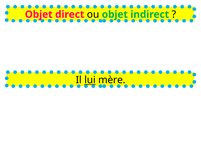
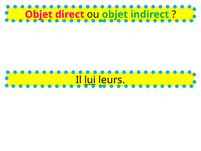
mère: mère -> leurs
